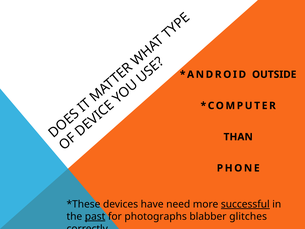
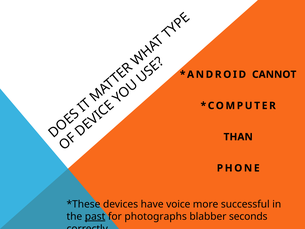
OUTSIDE: OUTSIDE -> CANNOT
need: need -> voice
successful underline: present -> none
glitches: glitches -> seconds
